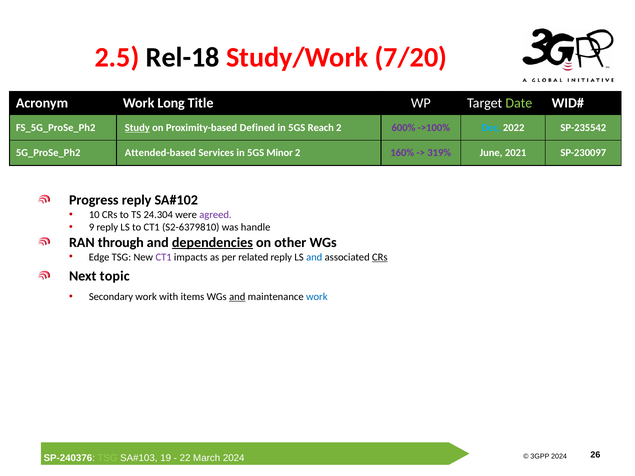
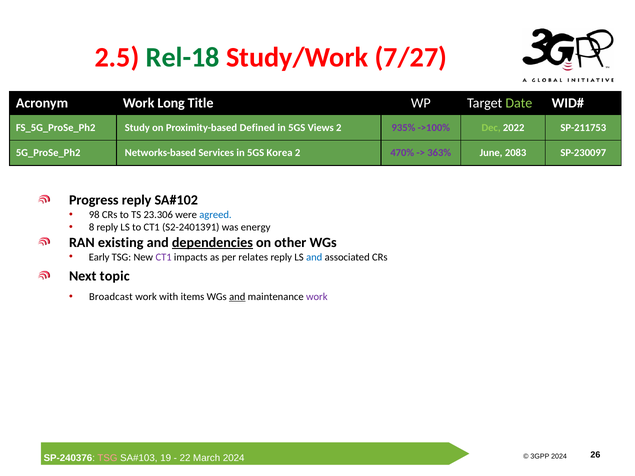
Rel-18 colour: black -> green
7/20: 7/20 -> 7/27
Study underline: present -> none
Reach: Reach -> Views
600%: 600% -> 935%
Dec colour: light blue -> light green
SP-235542: SP-235542 -> SP-211753
Attended-based: Attended-based -> Networks-based
Minor: Minor -> Korea
160%: 160% -> 470%
319%: 319% -> 363%
2021: 2021 -> 2083
10: 10 -> 98
24.304: 24.304 -> 23.306
agreed colour: purple -> blue
9: 9 -> 8
S2-6379810: S2-6379810 -> S2-2401391
handle: handle -> energy
through: through -> existing
Edge: Edge -> Early
related: related -> relates
CRs at (380, 257) underline: present -> none
Secondary: Secondary -> Broadcast
work at (317, 297) colour: blue -> purple
TSG at (107, 458) colour: light green -> pink
